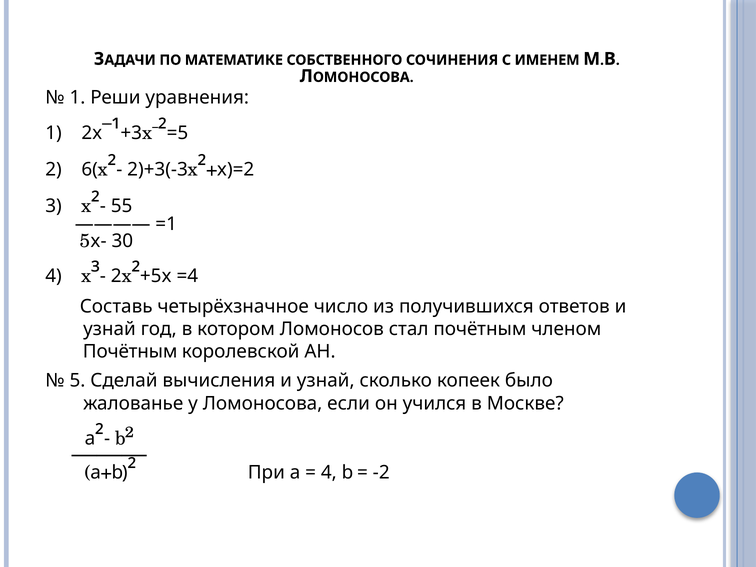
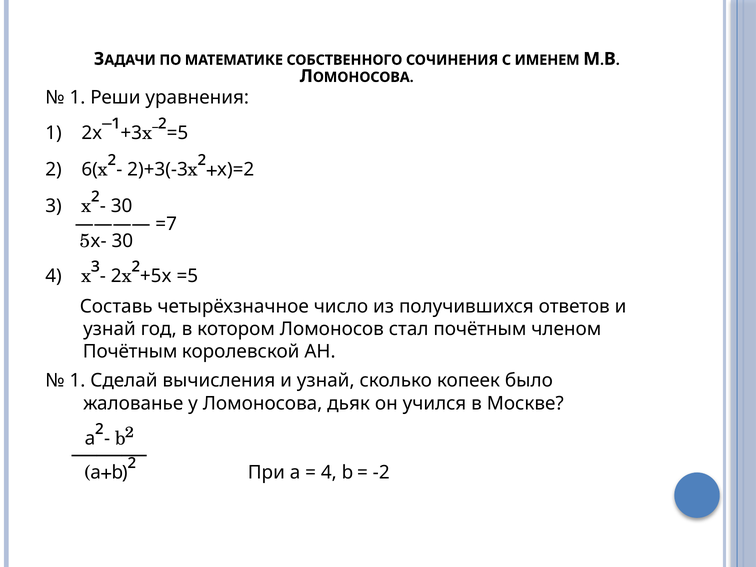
55 at (122, 206): 55 -> 30
=1: =1 -> =7
=4 at (187, 276): =4 -> =5
5 at (77, 381): 5 -> 1
если: если -> дьяк
